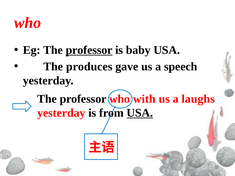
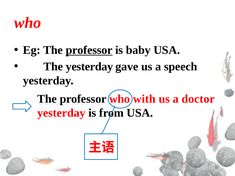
The produces: produces -> yesterday
laughs: laughs -> doctor
USA at (140, 113) underline: present -> none
